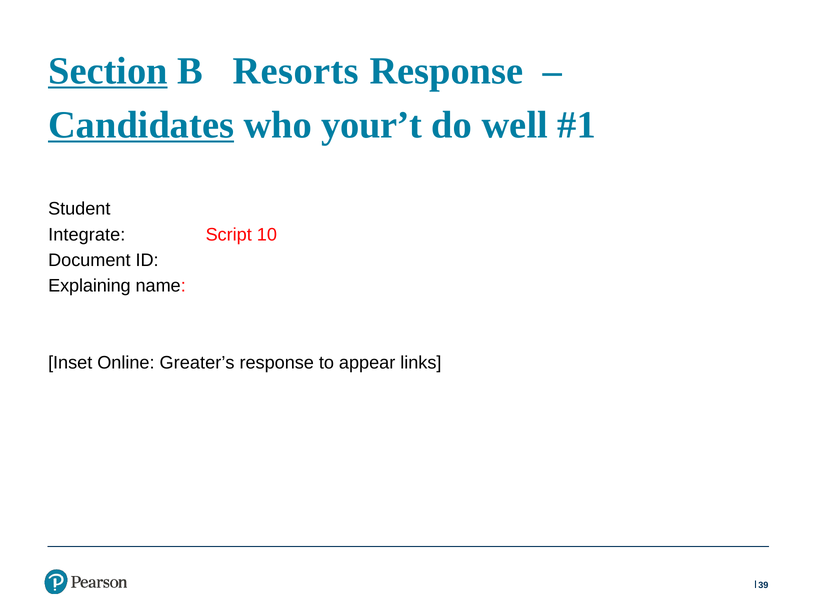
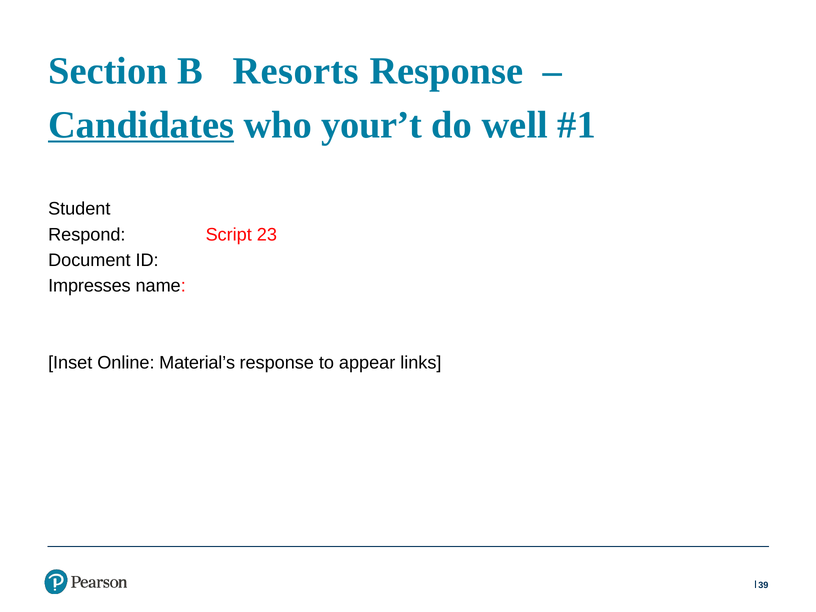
Section underline: present -> none
Integrate: Integrate -> Respond
10: 10 -> 23
Explaining: Explaining -> Impresses
Greater’s: Greater’s -> Material’s
